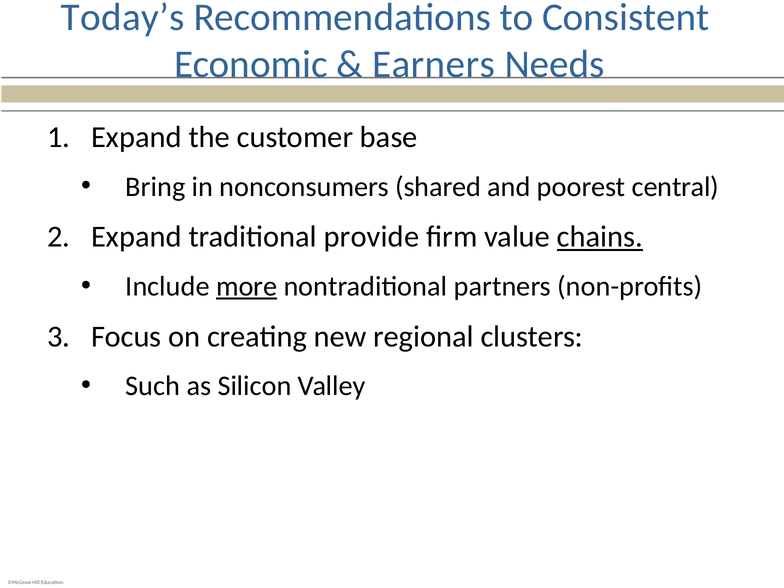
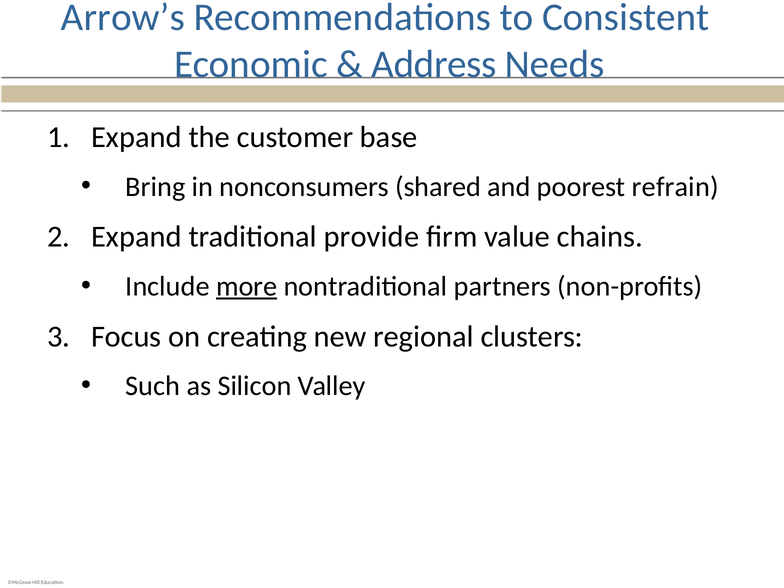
Today’s: Today’s -> Arrow’s
Earners: Earners -> Address
central: central -> refrain
chains underline: present -> none
